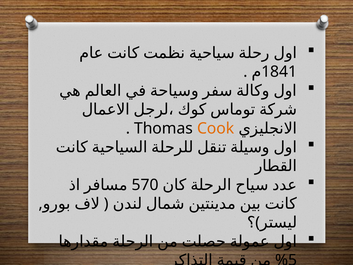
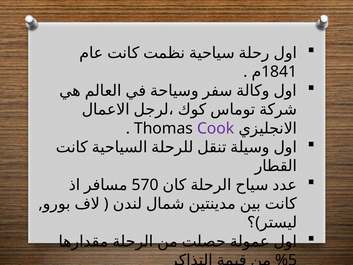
Cook colour: orange -> purple
